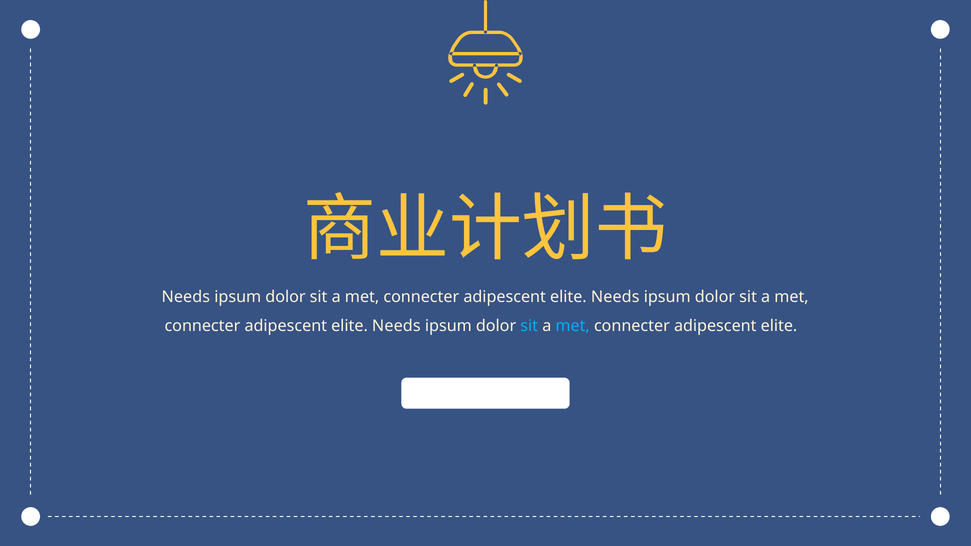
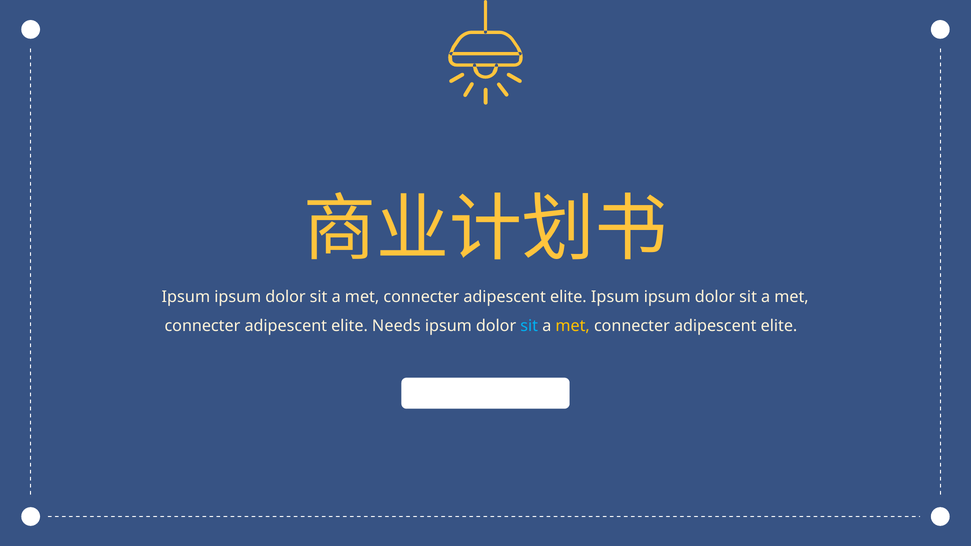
Needs at (186, 297): Needs -> Ipsum
Needs at (615, 297): Needs -> Ipsum
met at (573, 326) colour: light blue -> yellow
